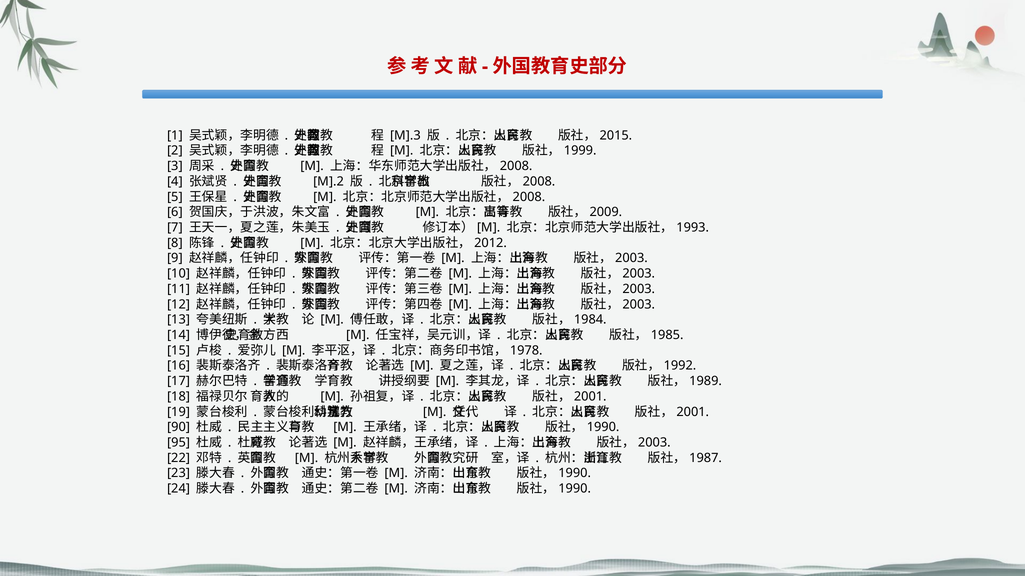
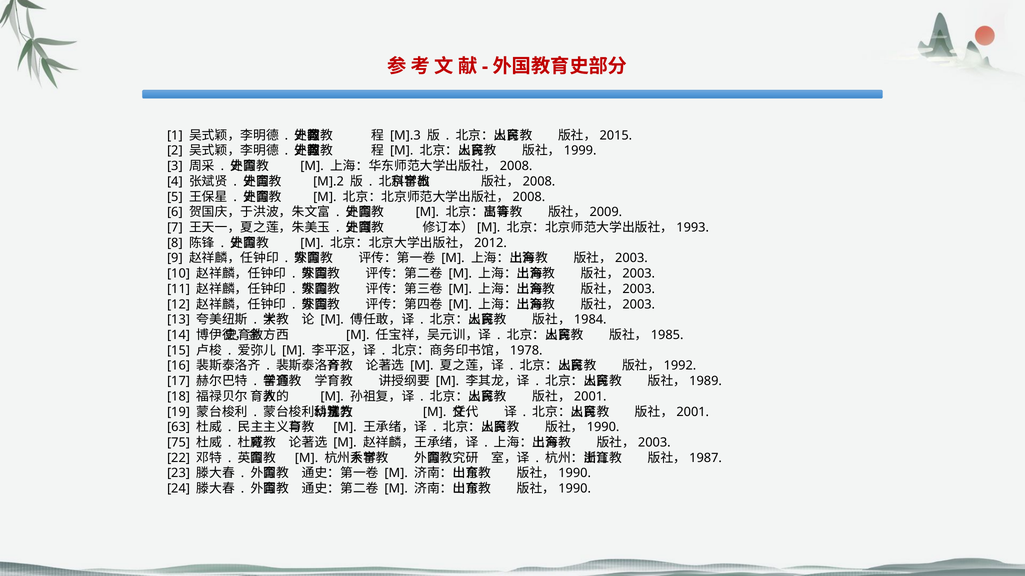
90: 90 -> 63
95: 95 -> 75
